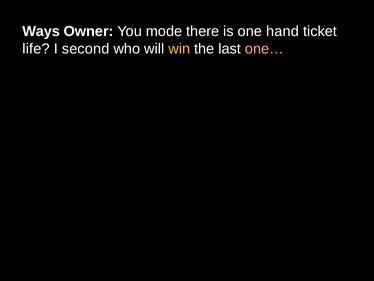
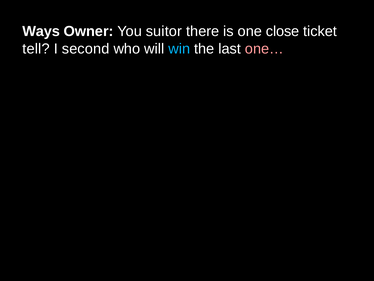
mode: mode -> suitor
hand: hand -> close
life: life -> tell
win colour: yellow -> light blue
